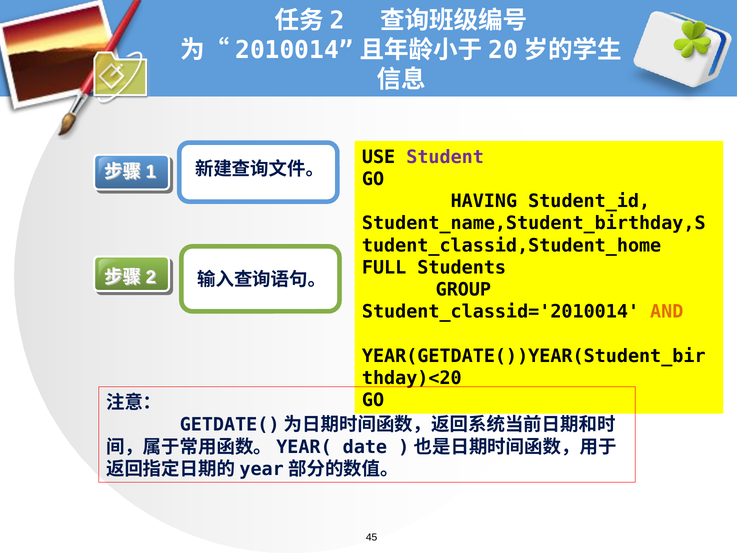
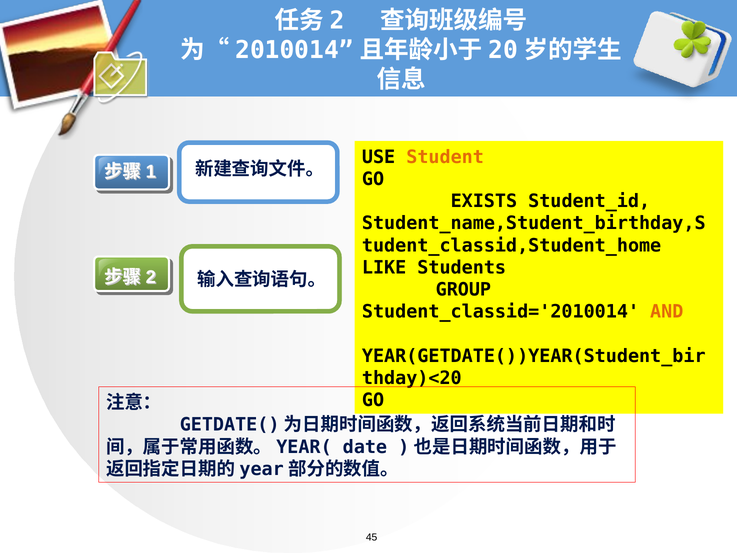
Student colour: purple -> orange
HAVING: HAVING -> EXISTS
FULL: FULL -> LIKE
